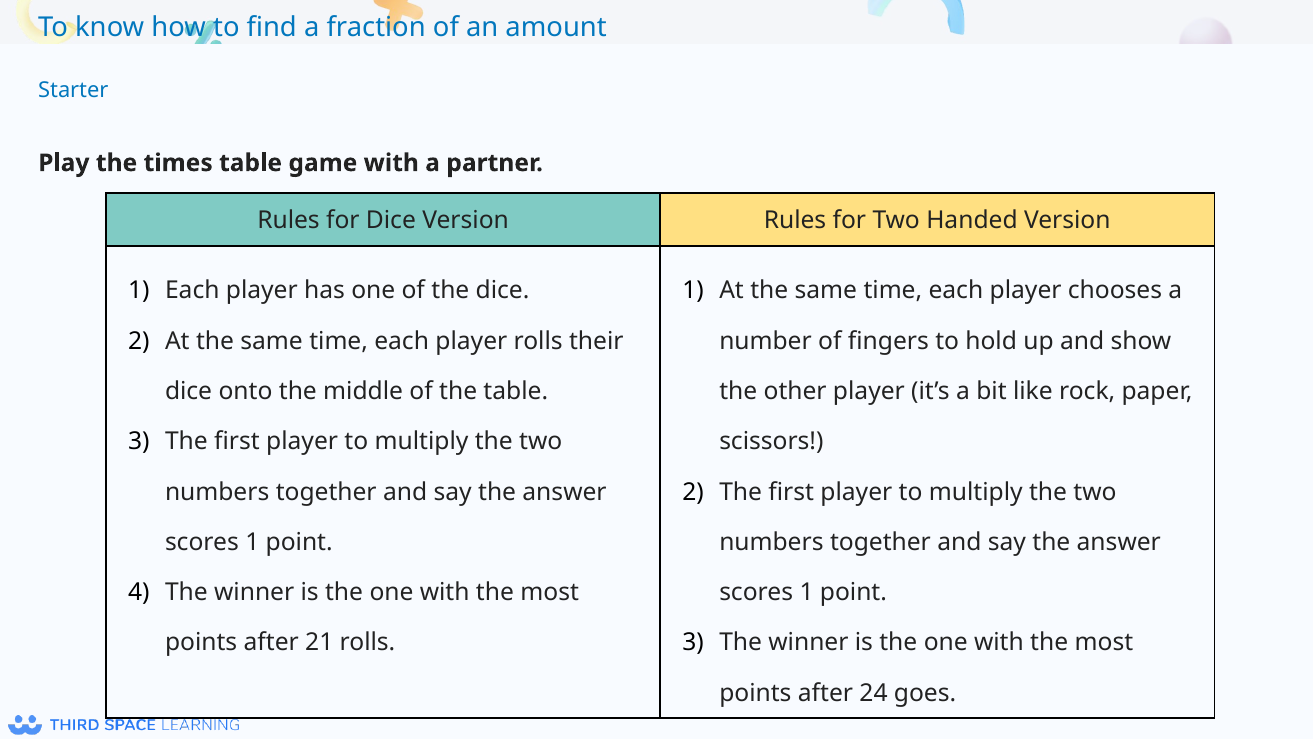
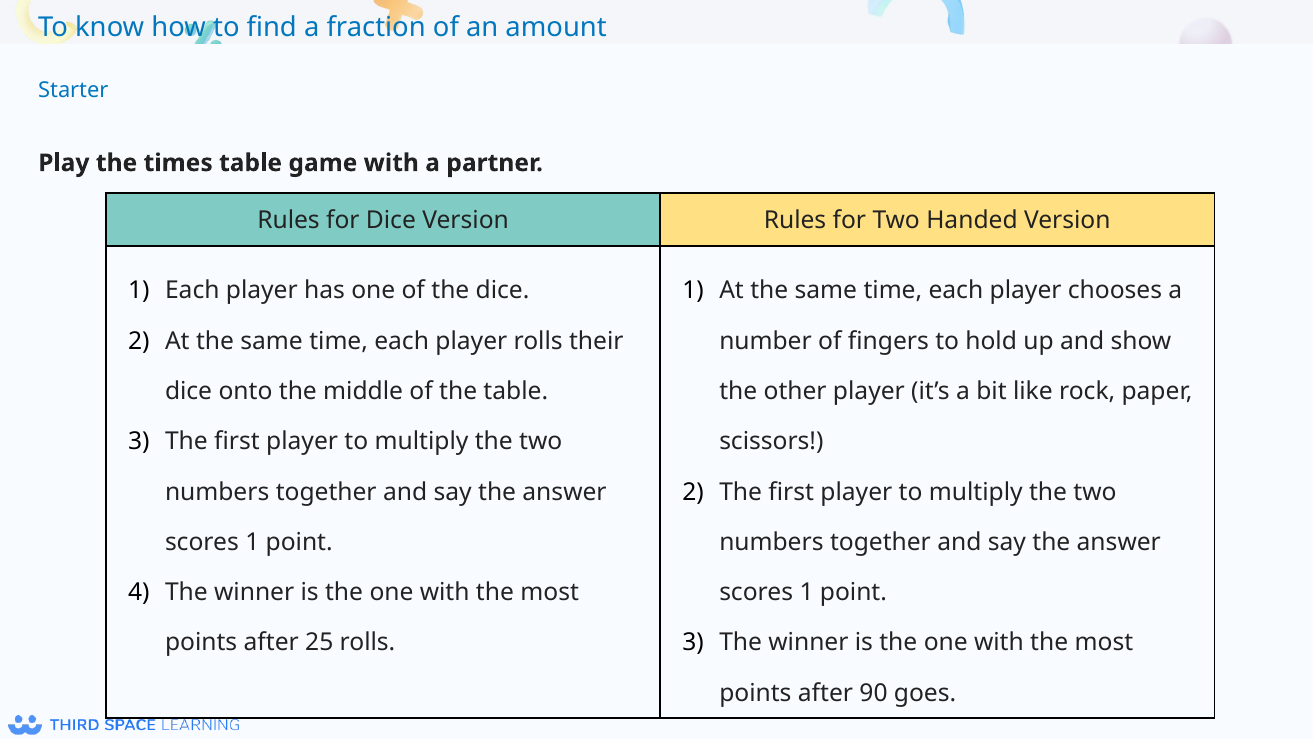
21: 21 -> 25
24: 24 -> 90
